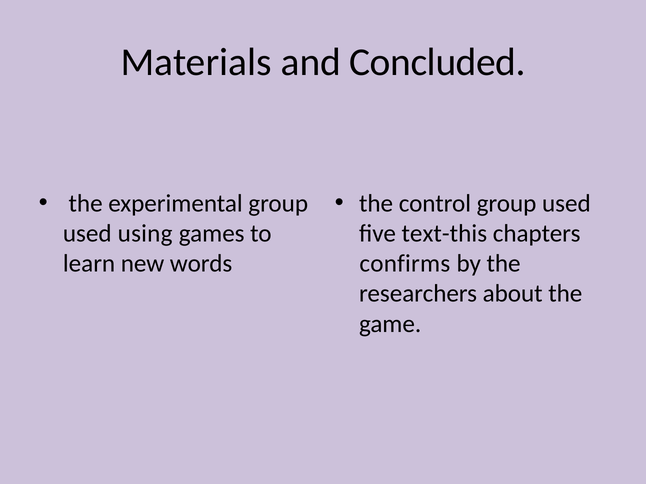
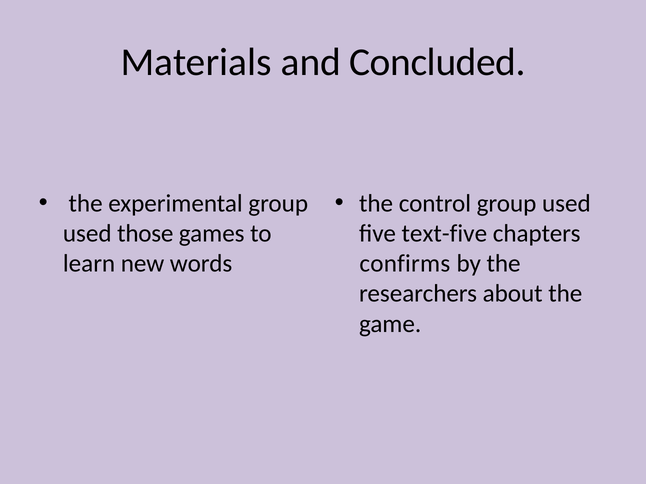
using: using -> those
text-this: text-this -> text-five
